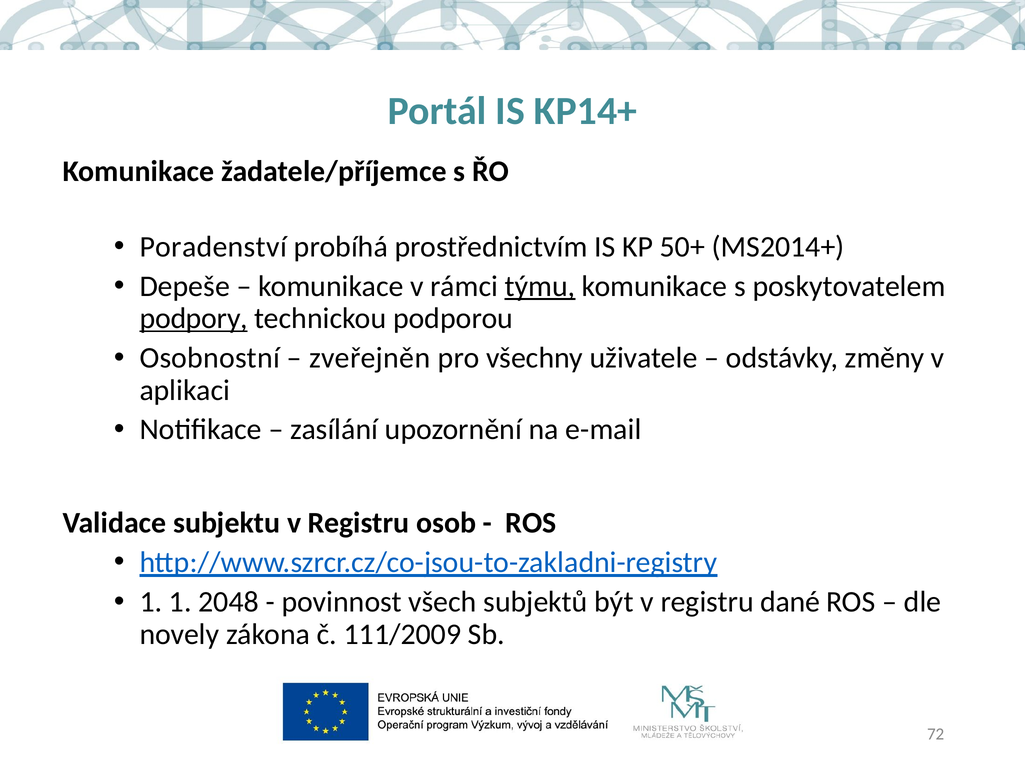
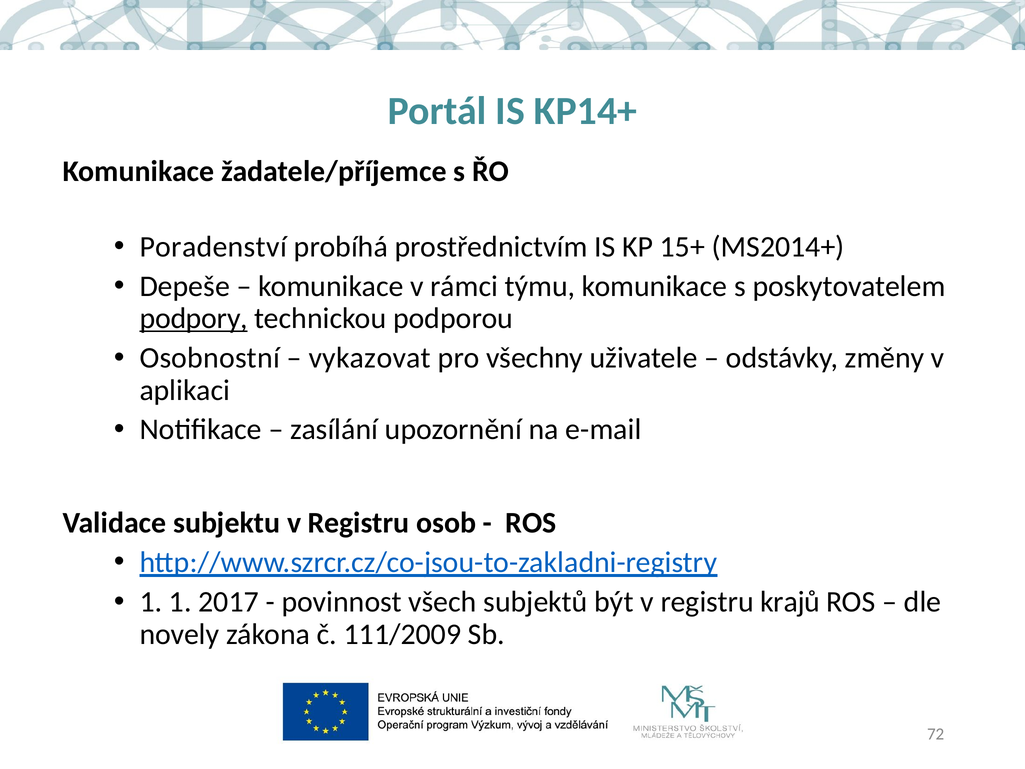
50+: 50+ -> 15+
týmu underline: present -> none
zveřejněn: zveřejněn -> vykazovat
2048: 2048 -> 2017
dané: dané -> krajů
